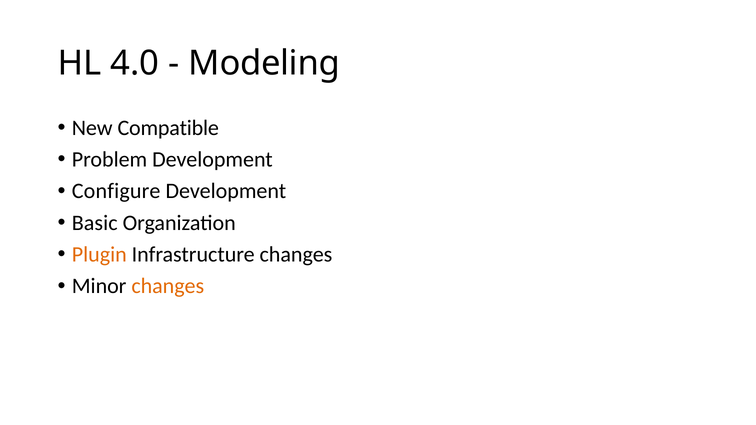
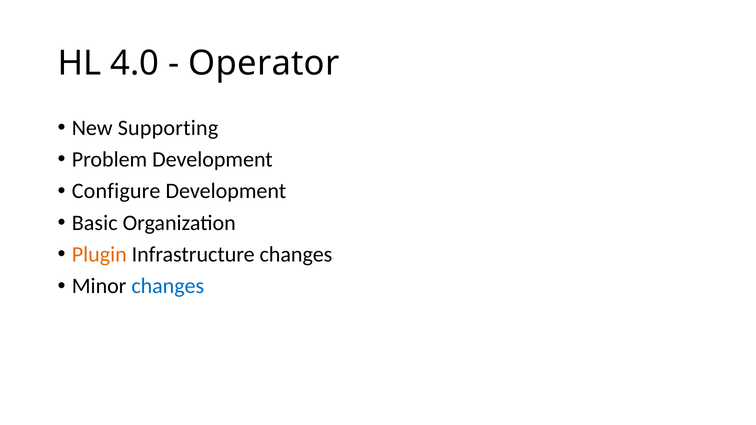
Modeling: Modeling -> Operator
Compatible: Compatible -> Supporting
changes at (168, 286) colour: orange -> blue
